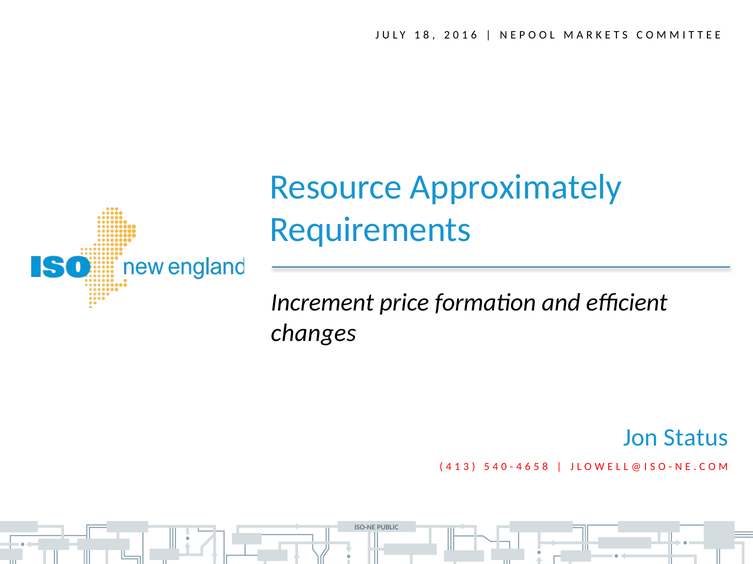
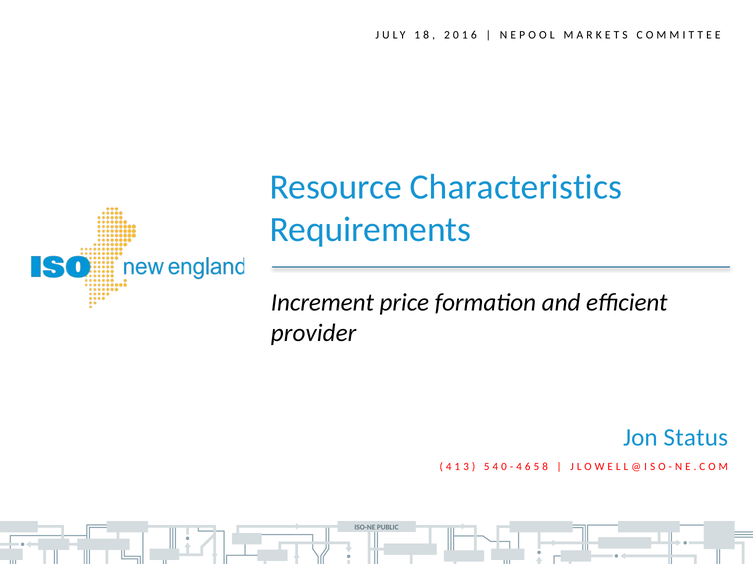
Approximately: Approximately -> Characteristics
changes: changes -> provider
